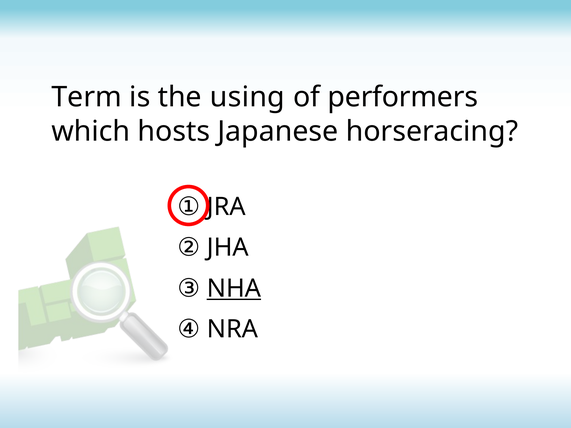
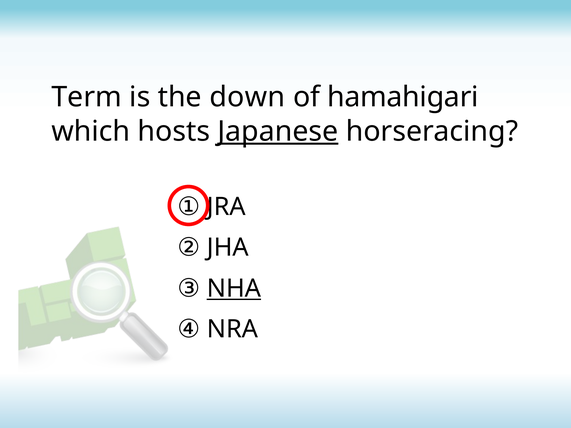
using: using -> down
performers: performers -> hamahigari
Japanese underline: none -> present
